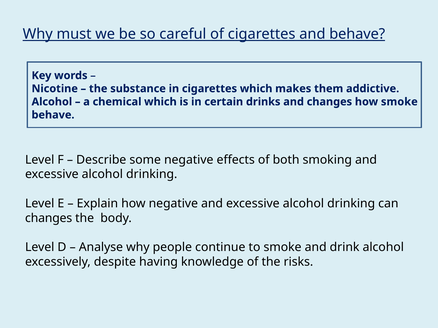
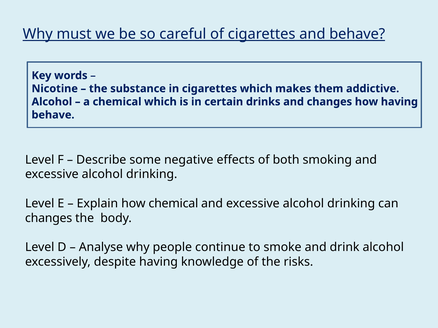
how smoke: smoke -> having
how negative: negative -> chemical
